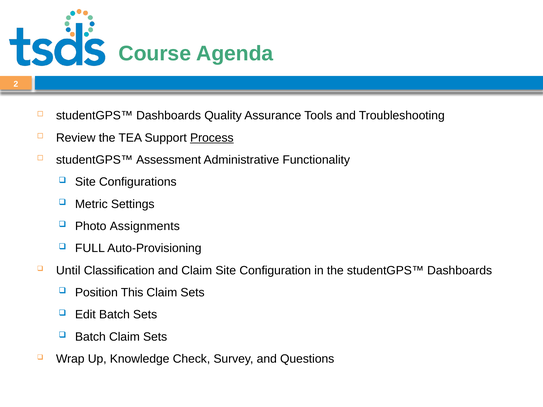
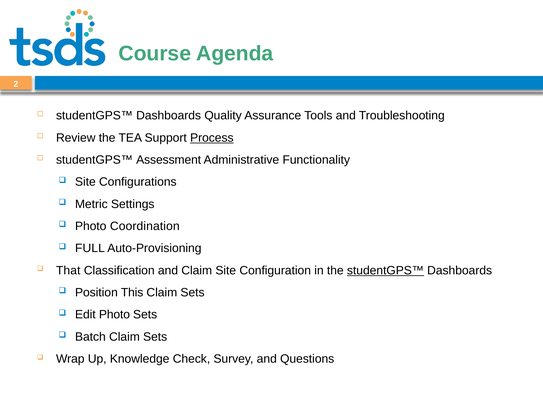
Assignments: Assignments -> Coordination
Until: Until -> That
studentGPS™ at (385, 271) underline: none -> present
Edit Batch: Batch -> Photo
